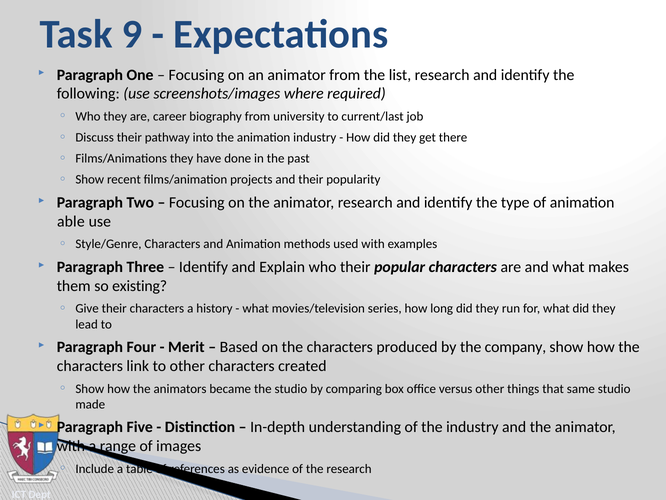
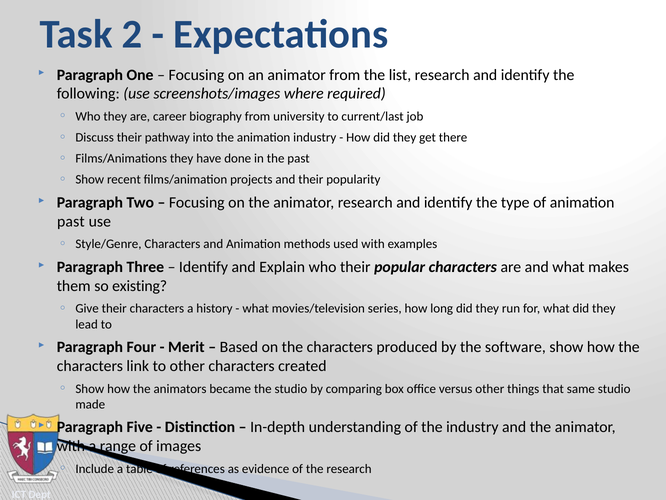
9: 9 -> 2
able at (71, 221): able -> past
company: company -> software
